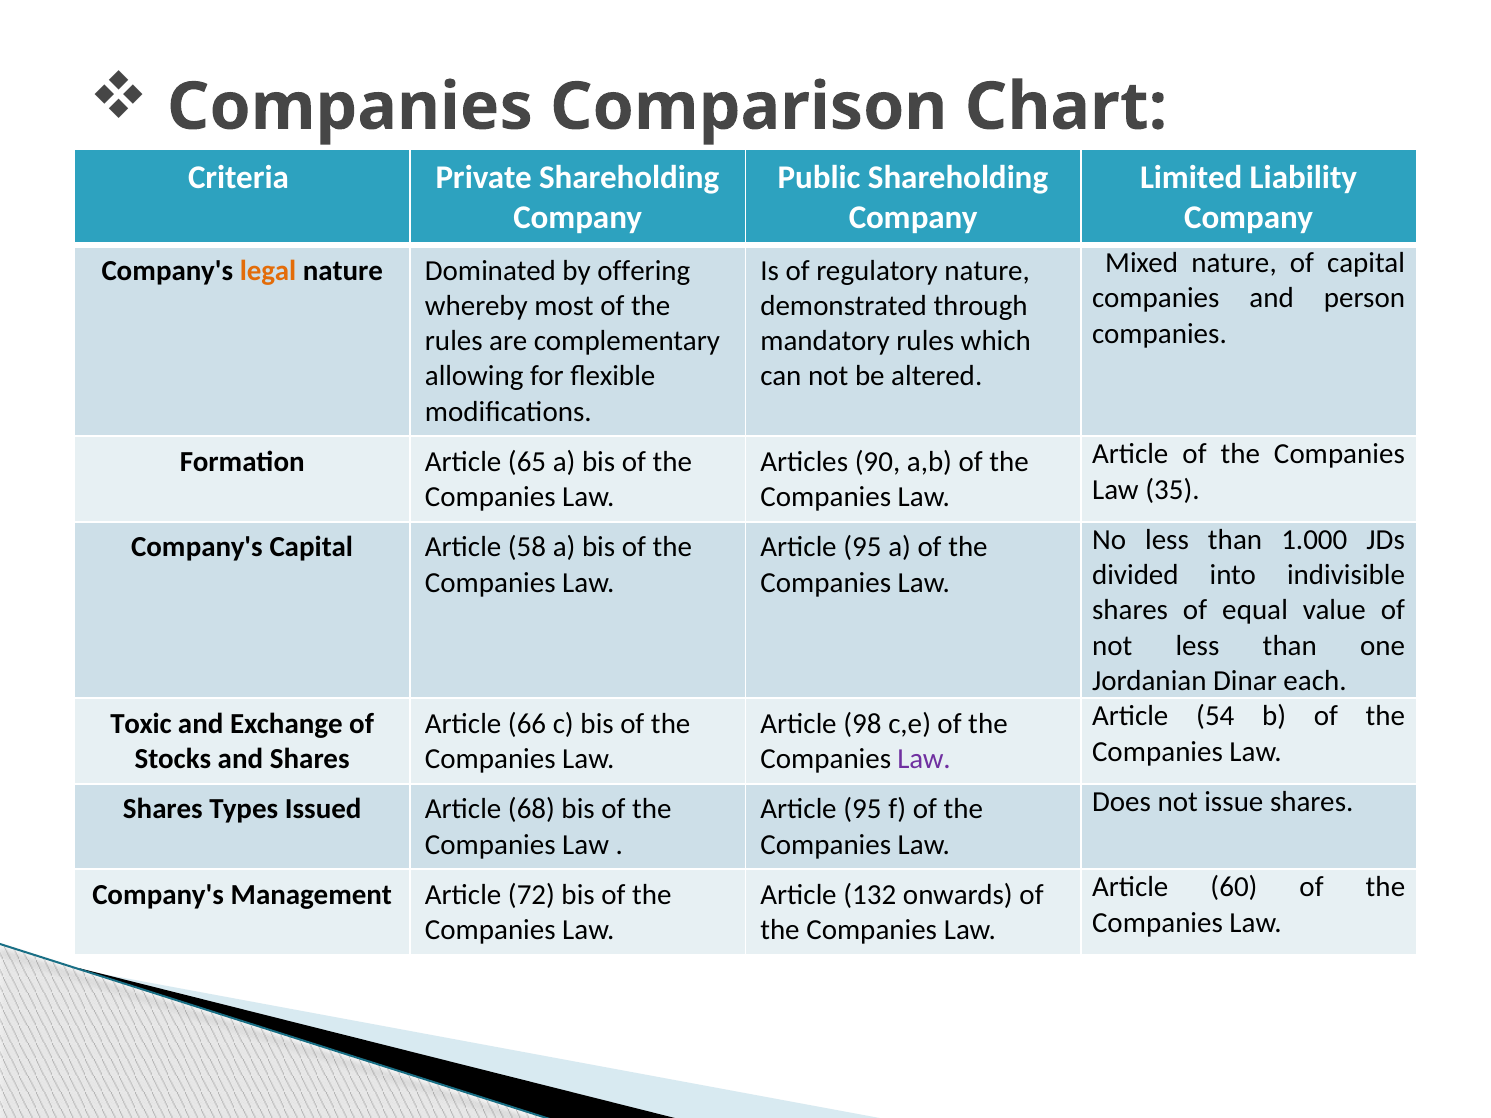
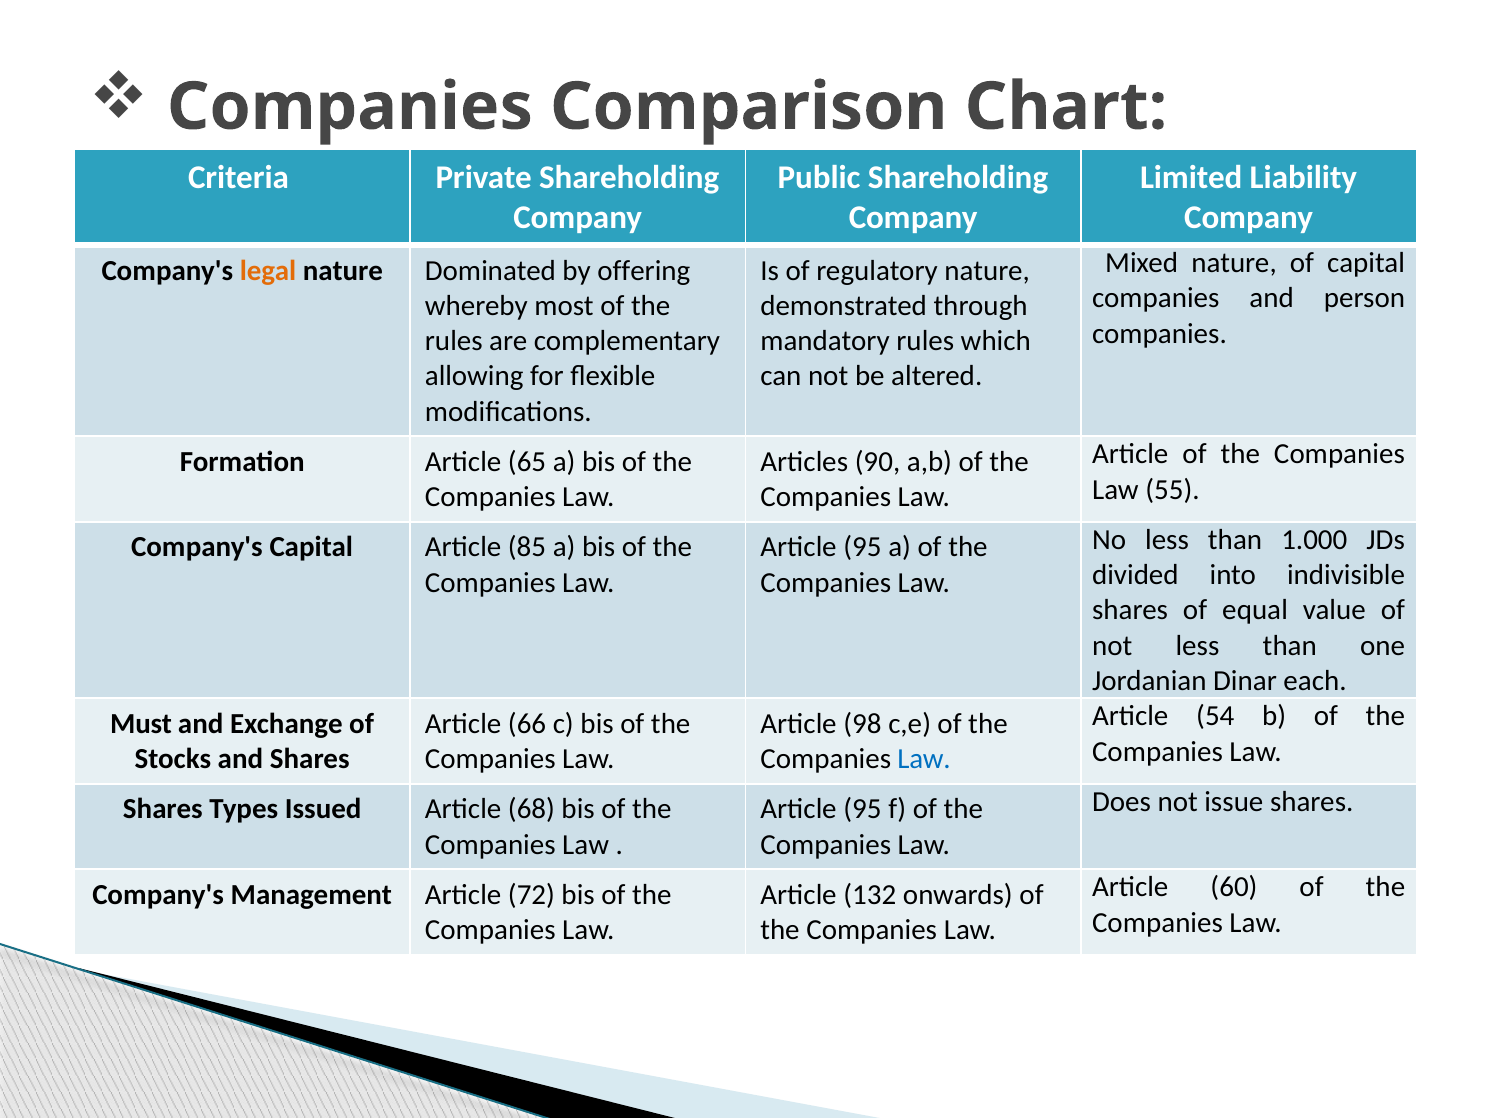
35: 35 -> 55
58: 58 -> 85
Toxic: Toxic -> Must
Law at (924, 759) colour: purple -> blue
